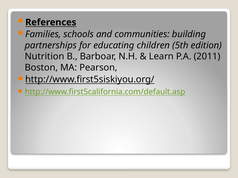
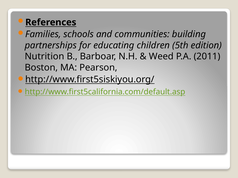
Learn: Learn -> Weed
